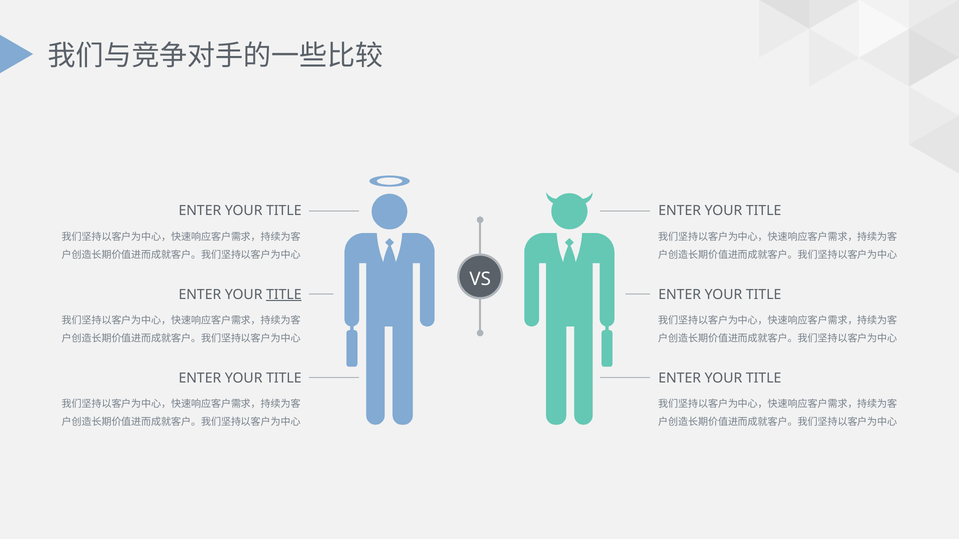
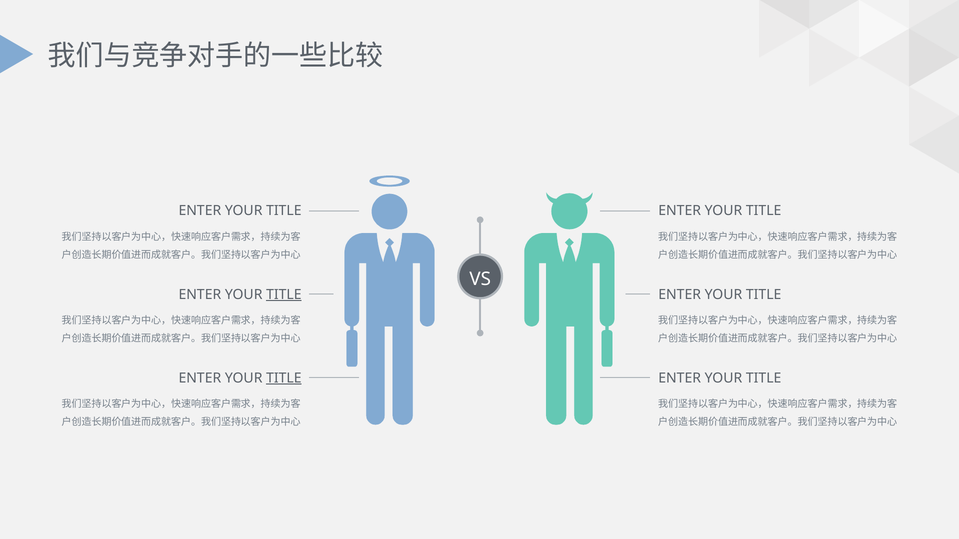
TITLE at (284, 378) underline: none -> present
